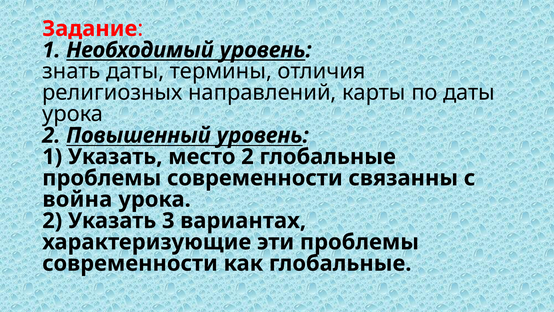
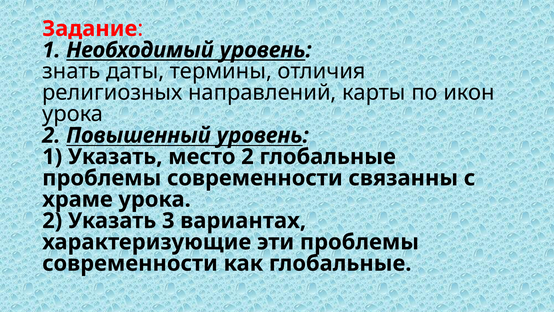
по даты: даты -> икон
война: война -> храме
